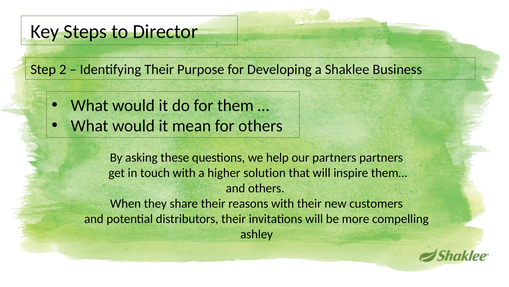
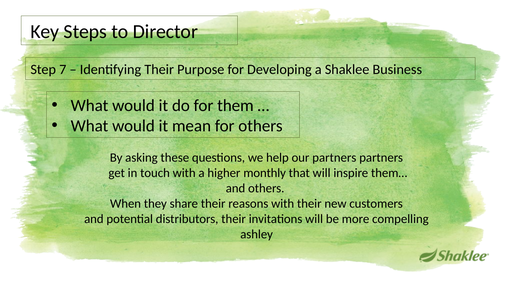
2: 2 -> 7
solution: solution -> monthly
